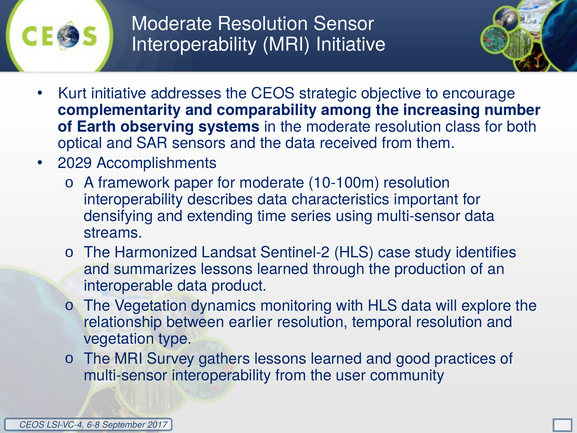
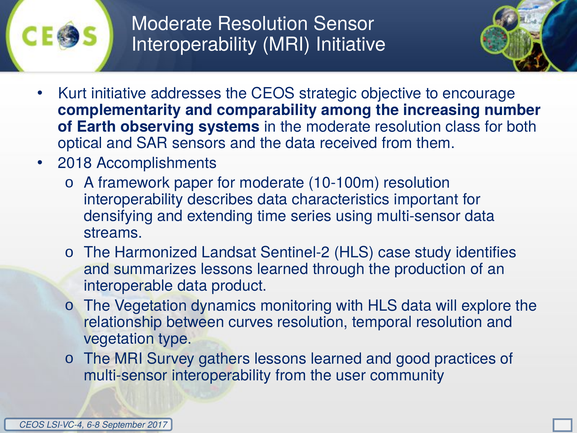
2029: 2029 -> 2018
earlier: earlier -> curves
